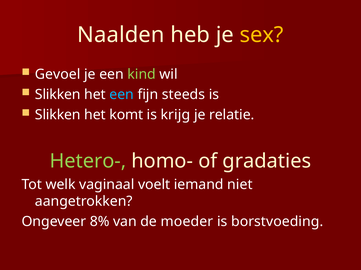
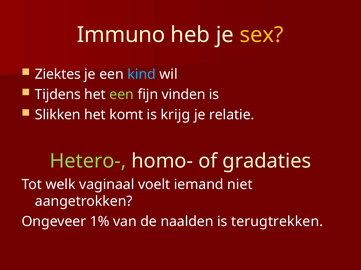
Naalden: Naalden -> Immuno
Gevoel: Gevoel -> Ziektes
kind colour: light green -> light blue
Slikken at (58, 95): Slikken -> Tijdens
een at (122, 95) colour: light blue -> light green
steeds: steeds -> vinden
8%: 8% -> 1%
moeder: moeder -> naalden
borstvoeding: borstvoeding -> terugtrekken
